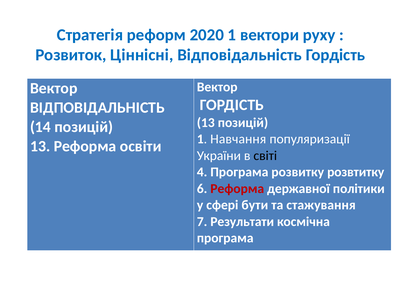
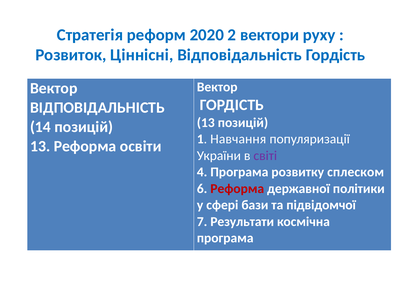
2020 1: 1 -> 2
світі colour: black -> purple
розвтитку: розвтитку -> сплеском
бути: бути -> бази
стажування: стажування -> підвідомчої
